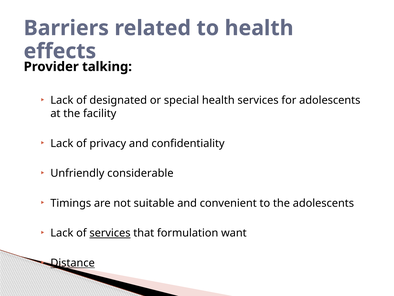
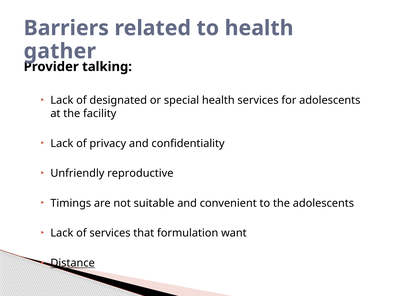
effects: effects -> gather
considerable: considerable -> reproductive
services at (110, 233) underline: present -> none
